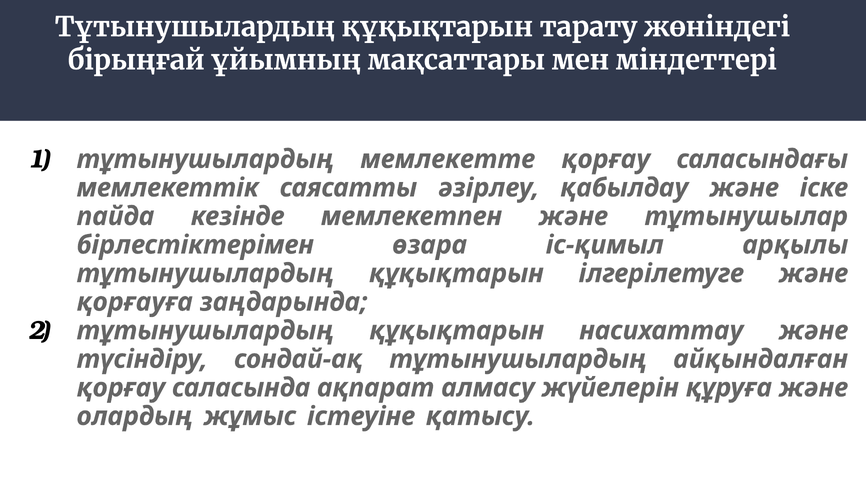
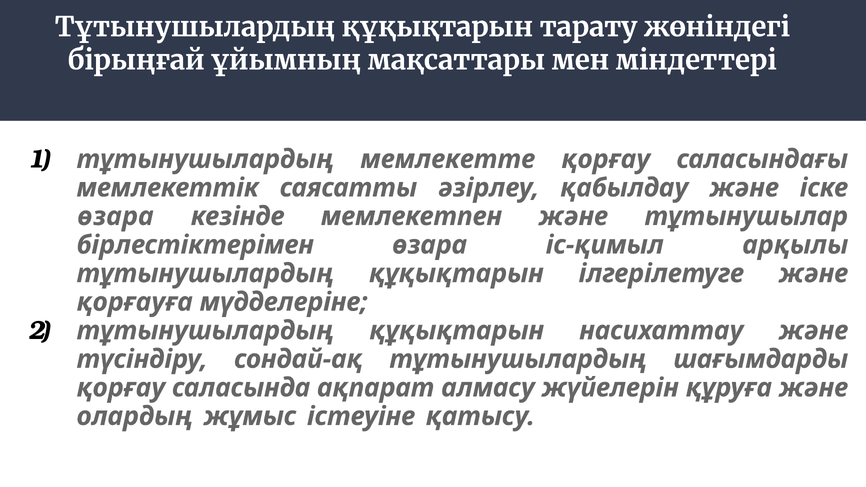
пайда at (115, 216): пайда -> өзара
заңдарында: заңдарында -> мүдделеріне
айқындалған: айқындалған -> шағымдарды
